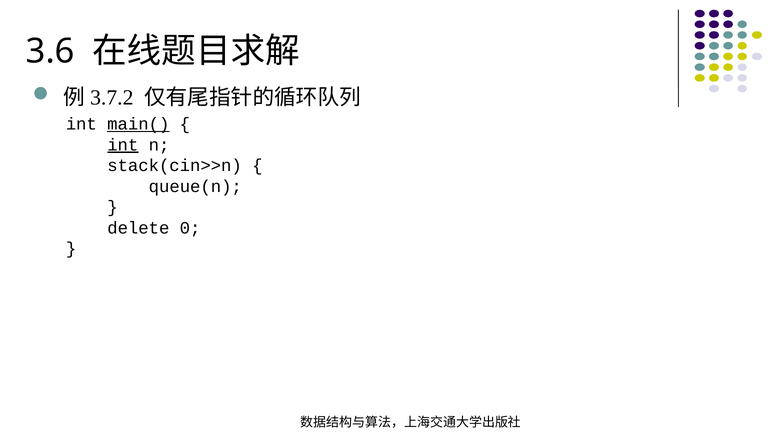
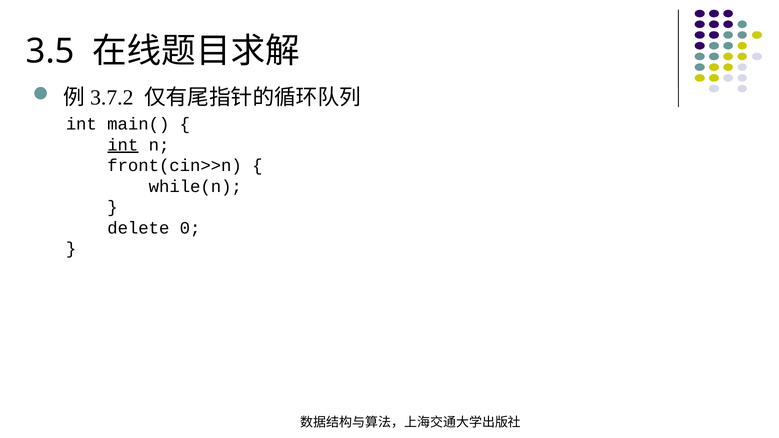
3.6: 3.6 -> 3.5
main( underline: present -> none
stack(cin>>n: stack(cin>>n -> front(cin>>n
queue(n: queue(n -> while(n
